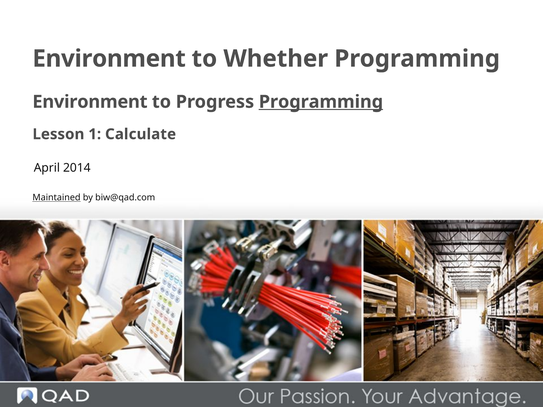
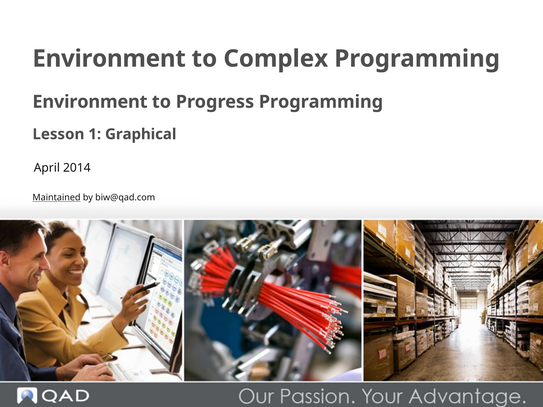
Whether: Whether -> Complex
Programming at (321, 102) underline: present -> none
Calculate: Calculate -> Graphical
